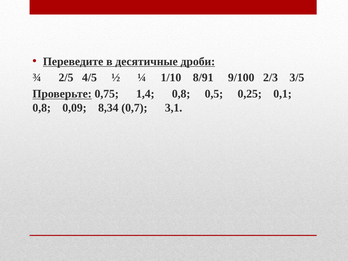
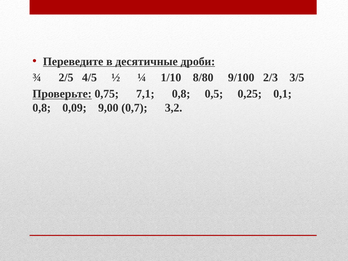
8/91: 8/91 -> 8/80
1,4: 1,4 -> 7,1
8,34: 8,34 -> 9,00
3,1: 3,1 -> 3,2
